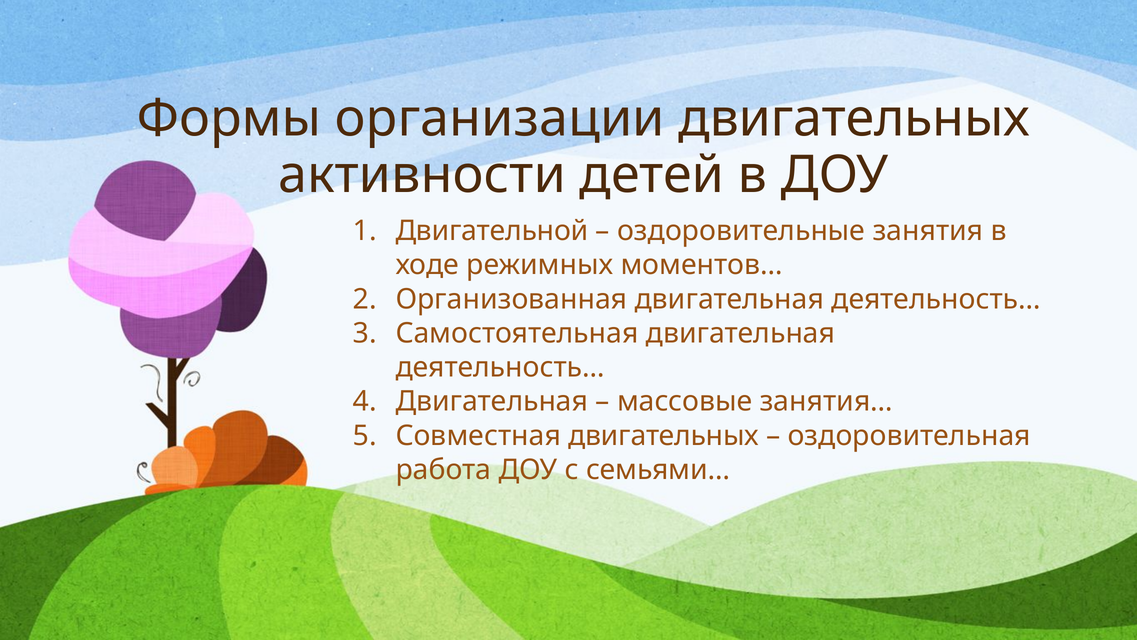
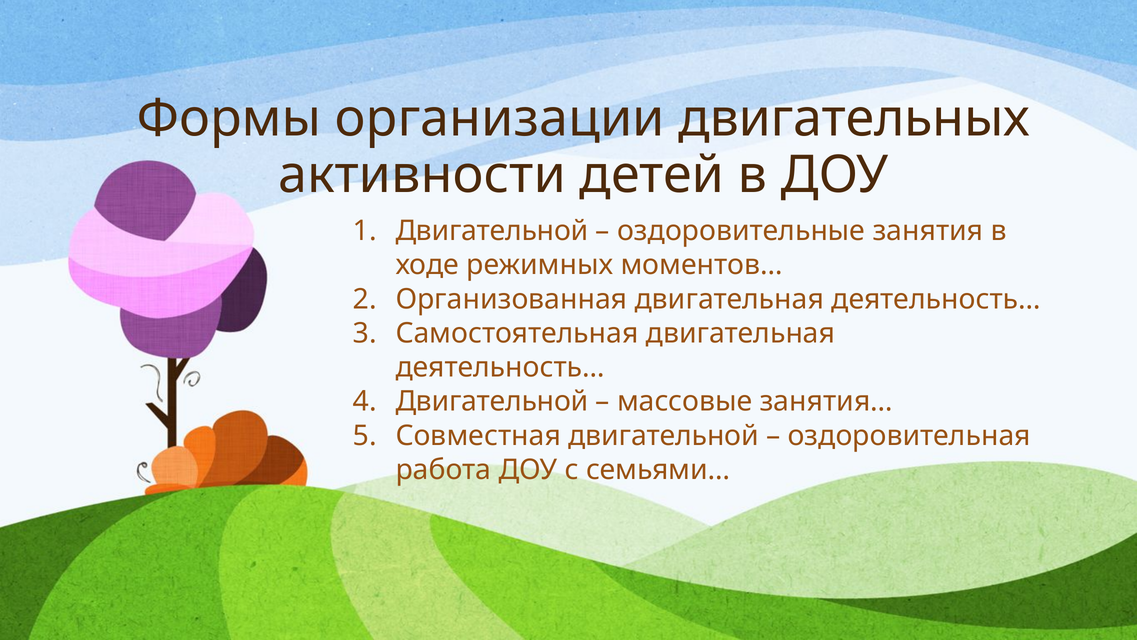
Двигательная at (492, 401): Двигательная -> Двигательной
Совместная двигательных: двигательных -> двигательной
